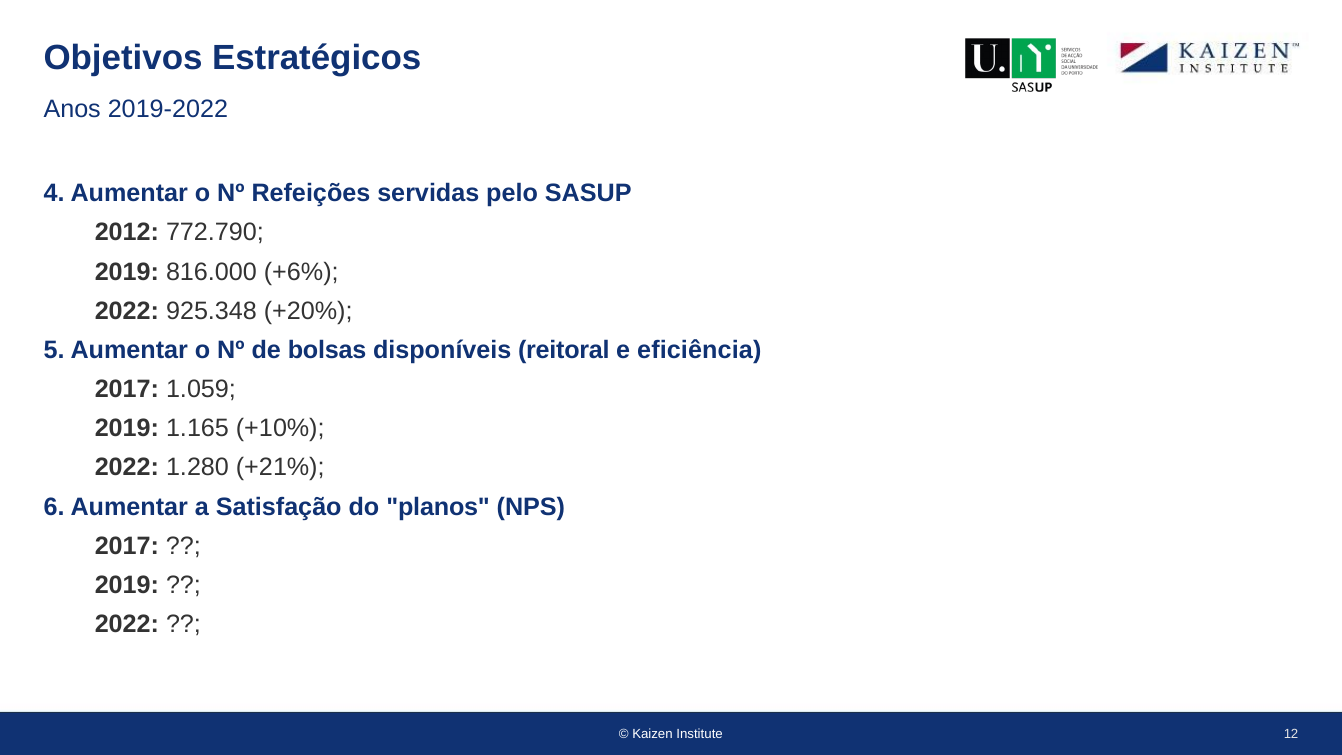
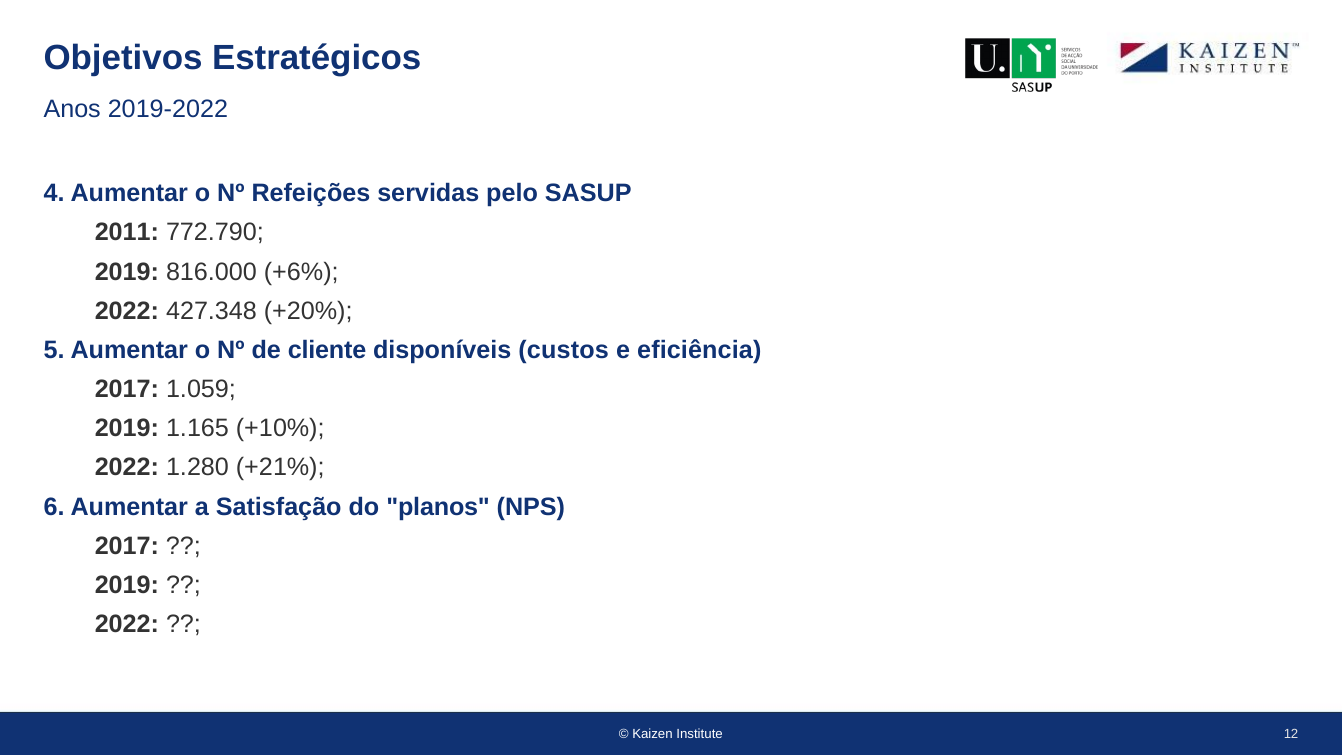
2012: 2012 -> 2011
925.348: 925.348 -> 427.348
bolsas: bolsas -> cliente
reitoral: reitoral -> custos
